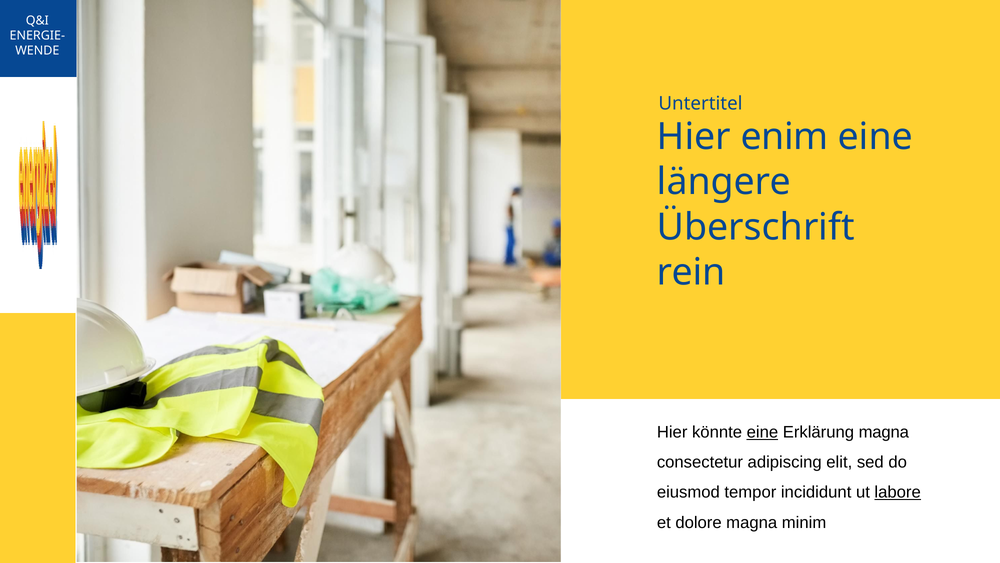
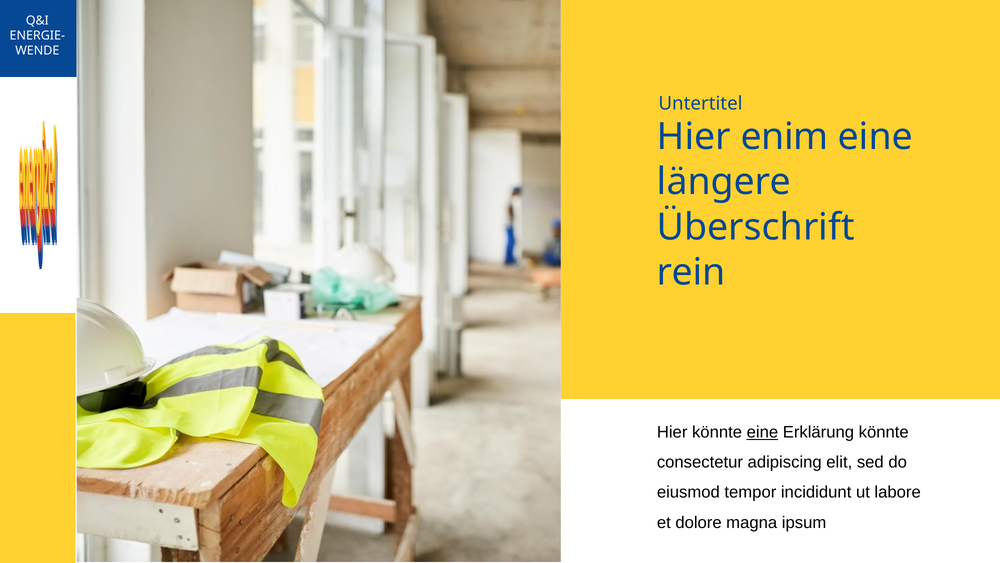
Erklärung magna: magna -> könnte
labore underline: present -> none
minim: minim -> ipsum
